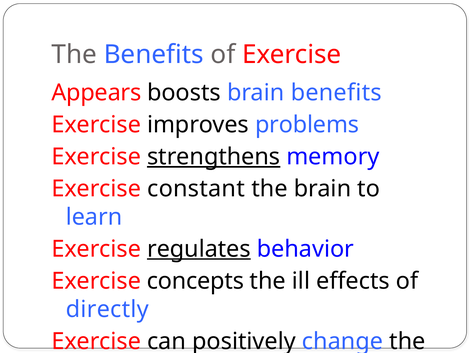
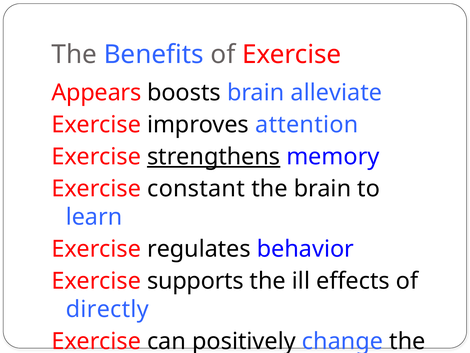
brain benefits: benefits -> alleviate
problems: problems -> attention
regulates underline: present -> none
concepts: concepts -> supports
